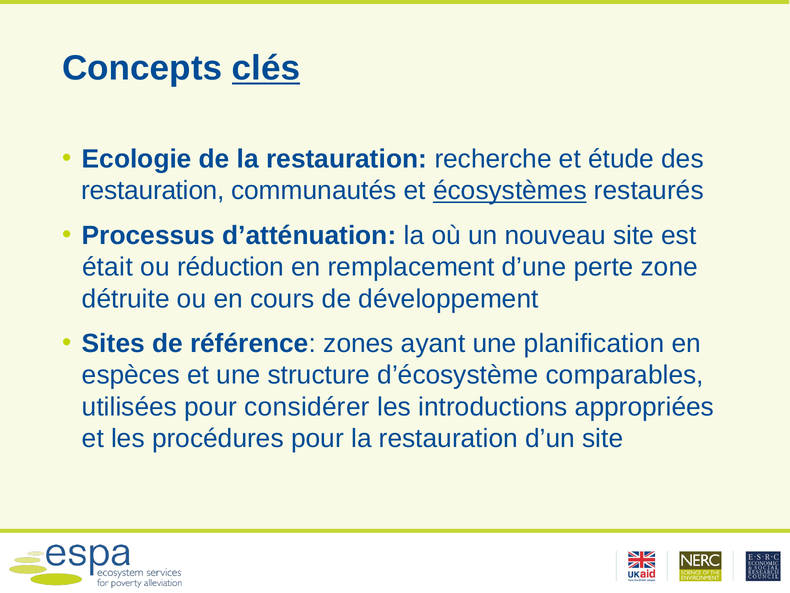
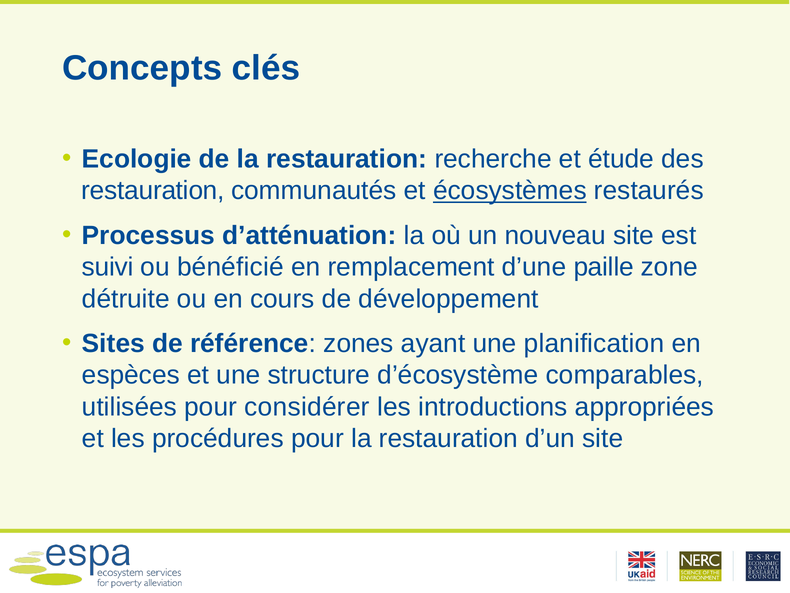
clés underline: present -> none
était: était -> suivi
réduction: réduction -> bénéficié
perte: perte -> paille
